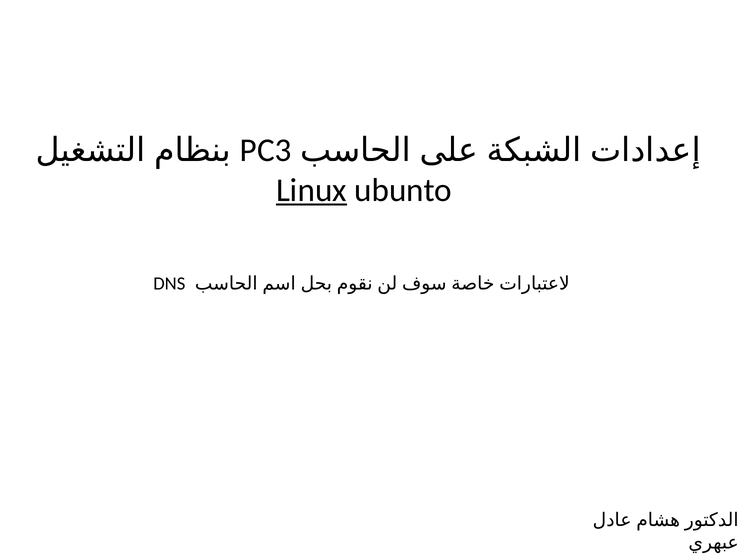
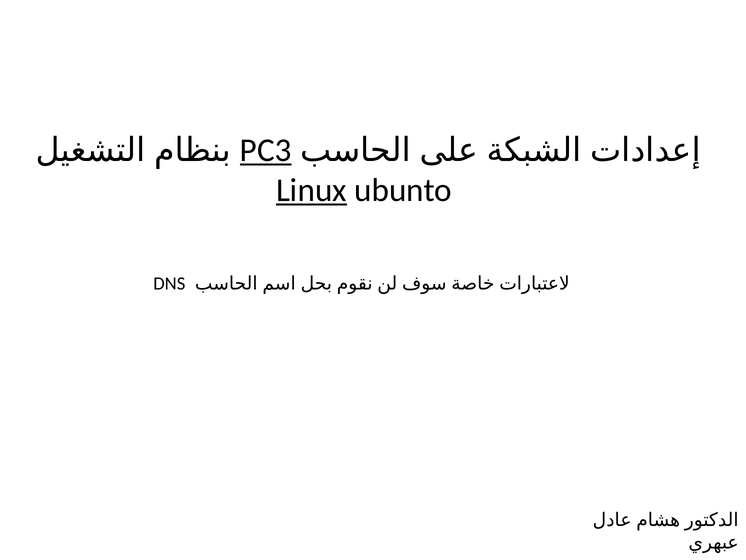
PC3 underline: none -> present
